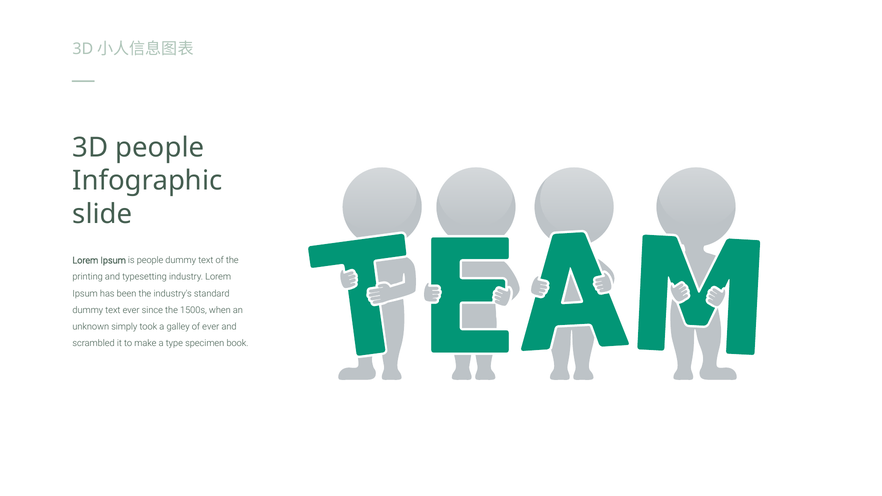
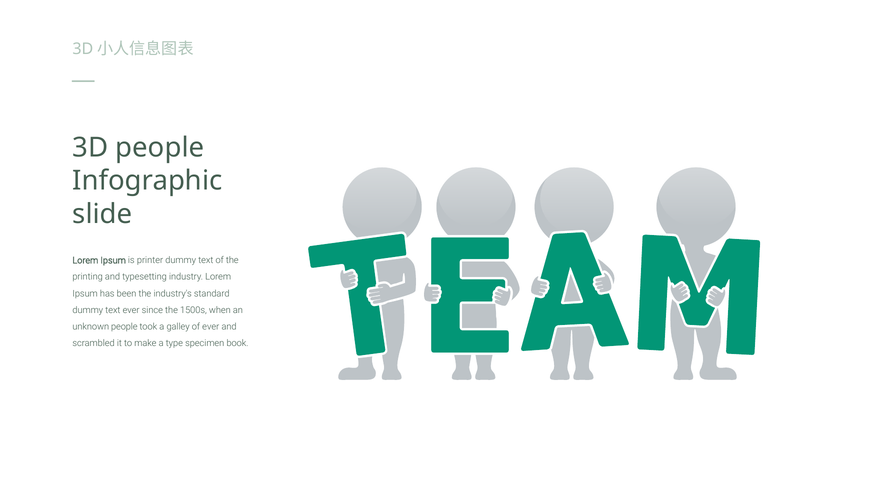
is people: people -> printer
unknown simply: simply -> people
